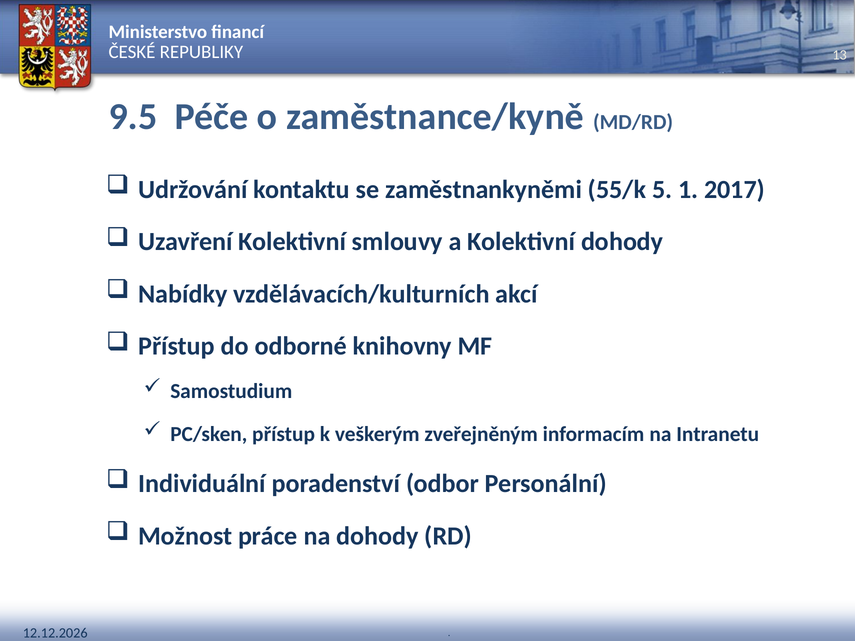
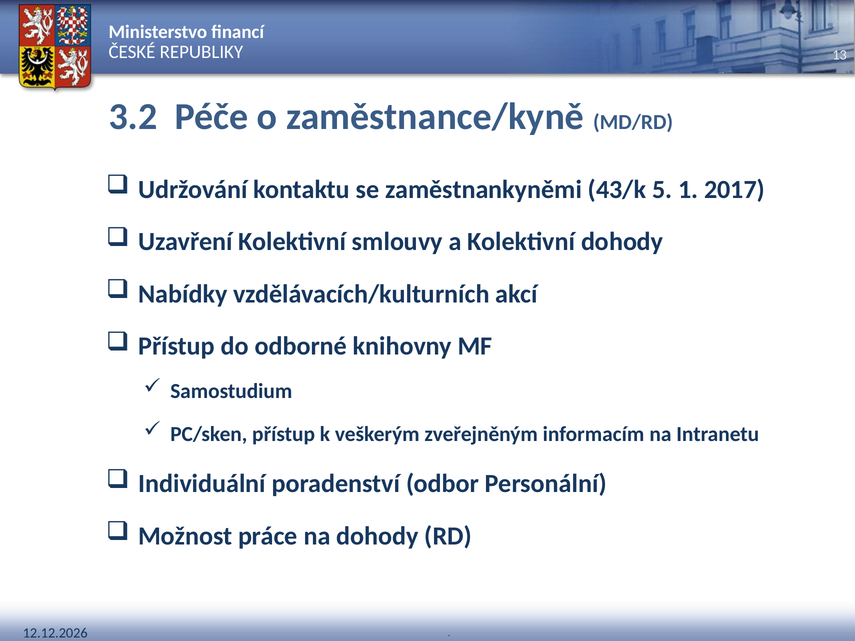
9.5: 9.5 -> 3.2
55/k: 55/k -> 43/k
